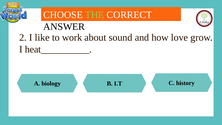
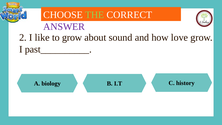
ANSWER colour: black -> purple
to work: work -> grow
heat__________: heat__________ -> past__________
